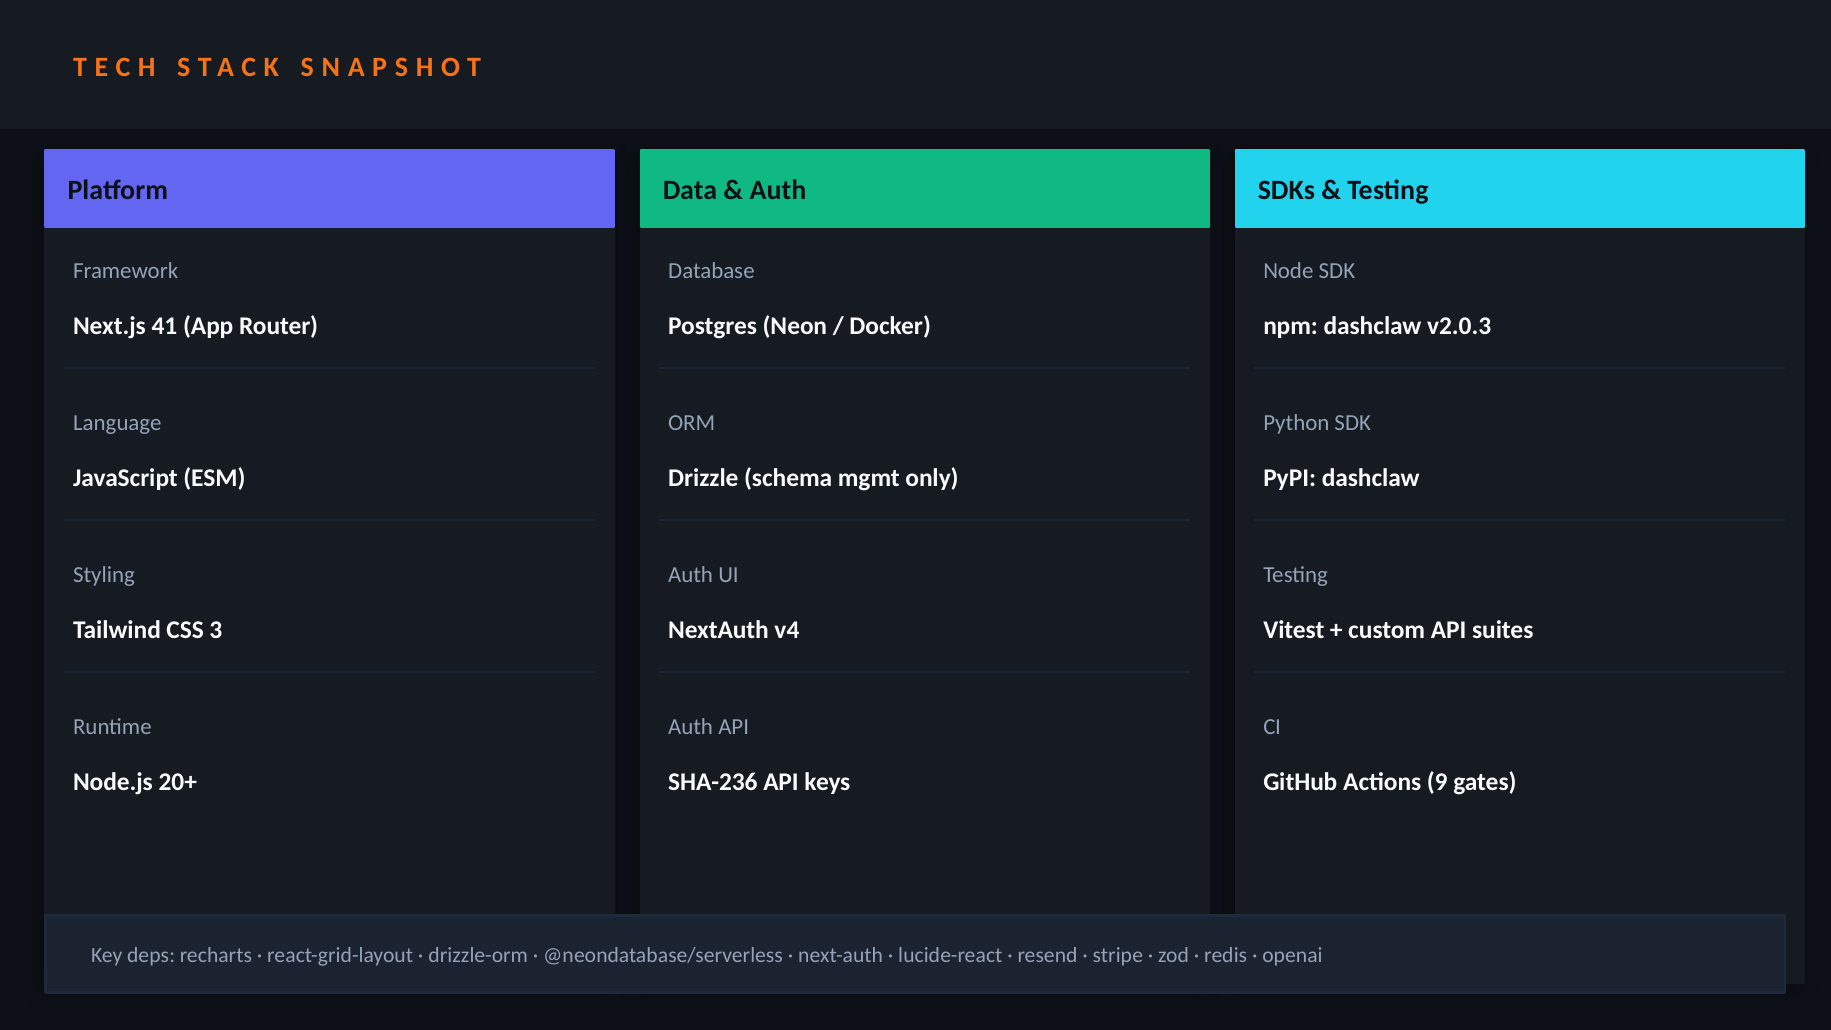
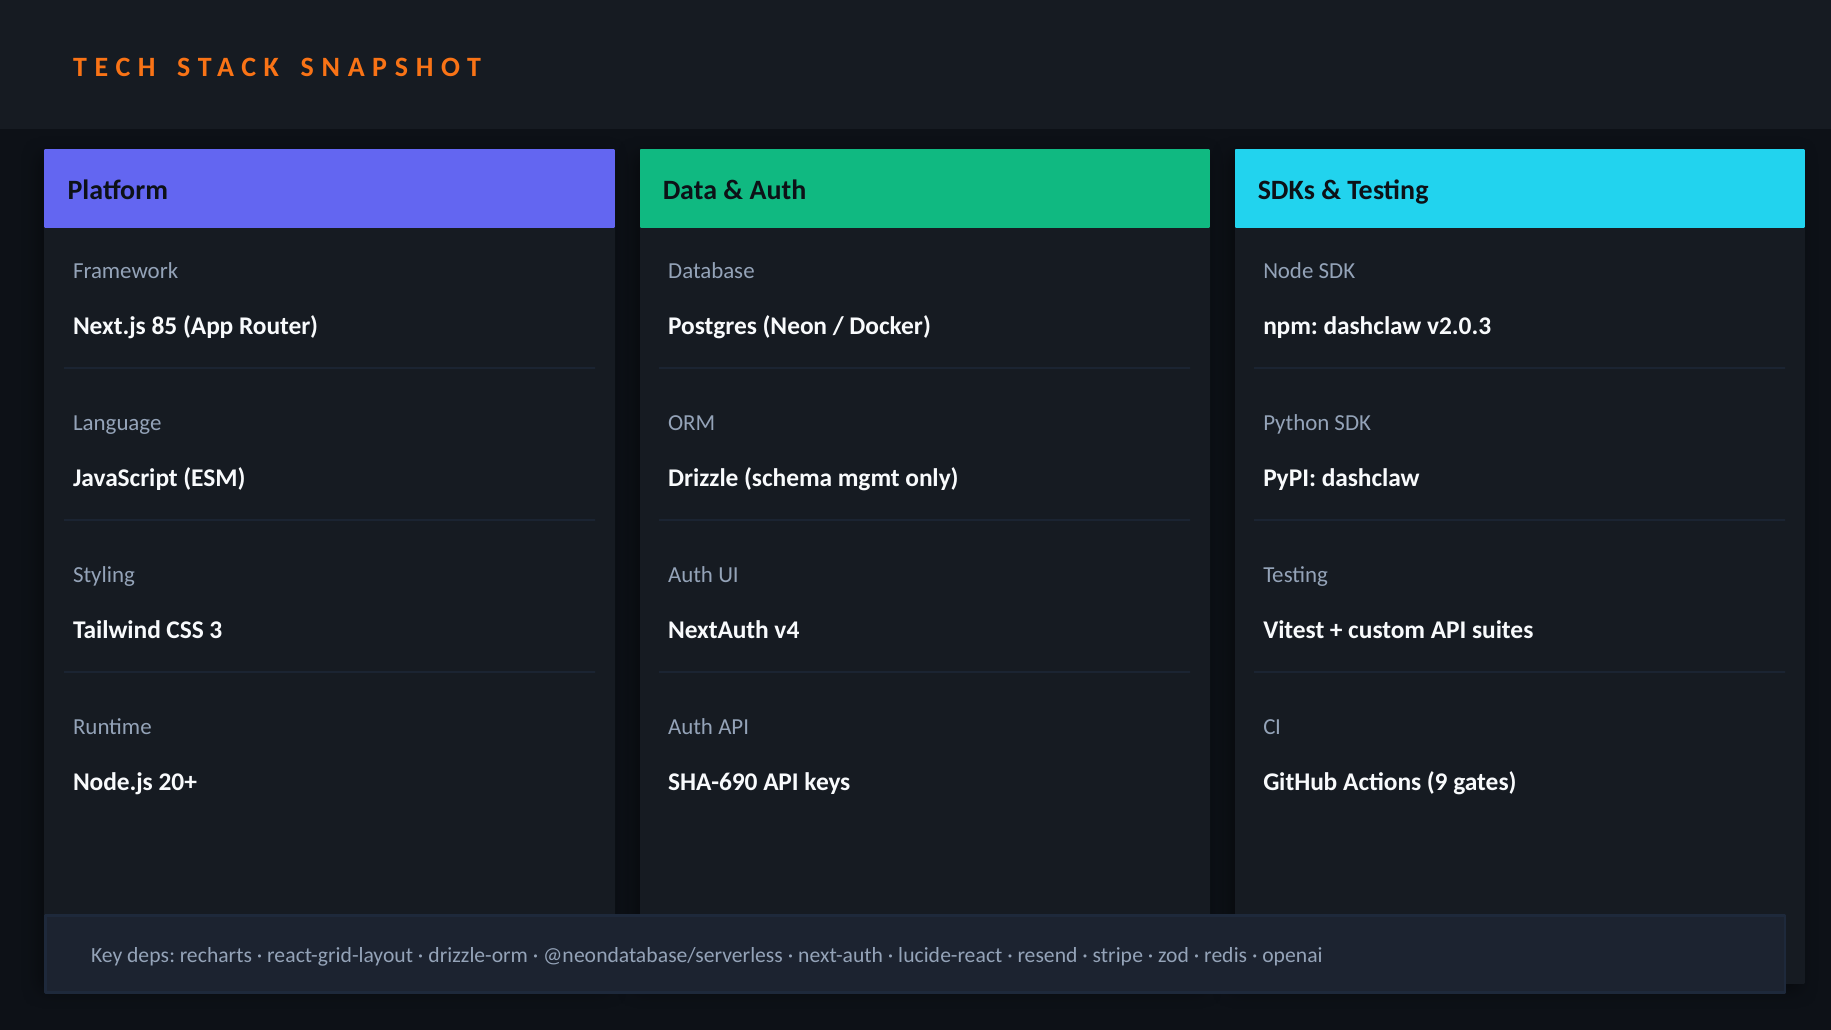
41: 41 -> 85
SHA-236: SHA-236 -> SHA-690
